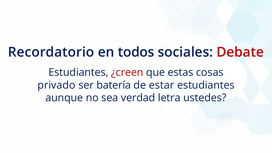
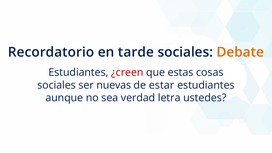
todos: todos -> tarde
Debate colour: red -> orange
privado at (56, 85): privado -> sociales
batería: batería -> nuevas
